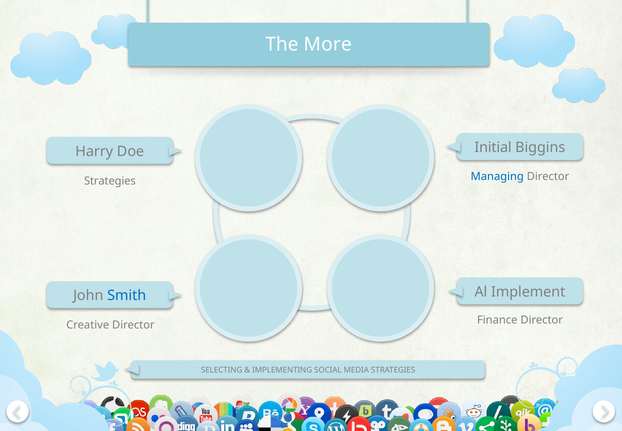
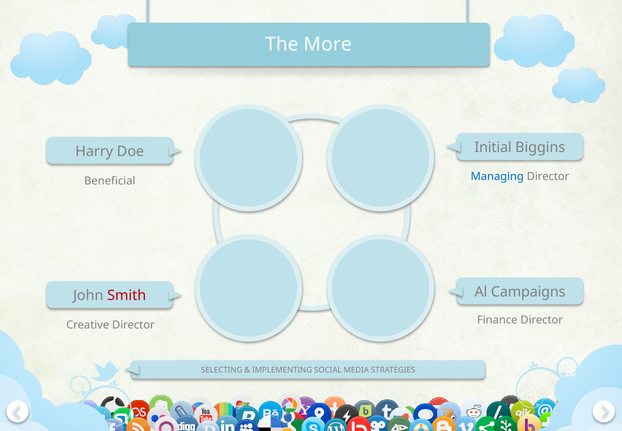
Strategies at (110, 181): Strategies -> Beneficial
Implement: Implement -> Campaigns
Smith colour: blue -> red
